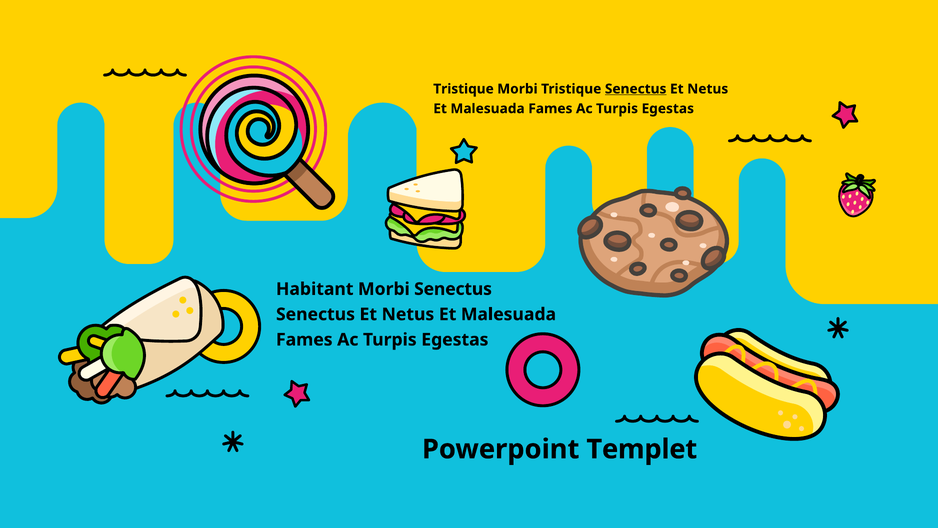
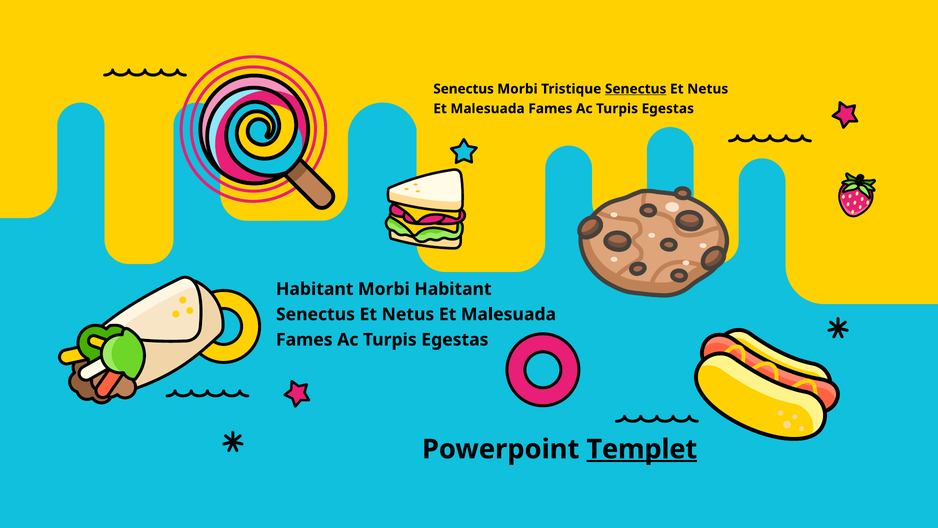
Tristique at (464, 89): Tristique -> Senectus
Morbi Senectus: Senectus -> Habitant
Templet underline: none -> present
